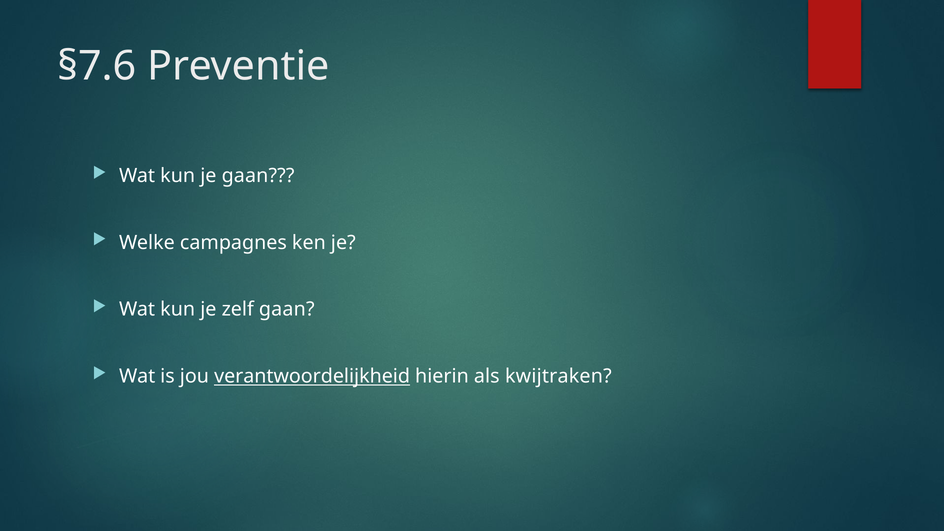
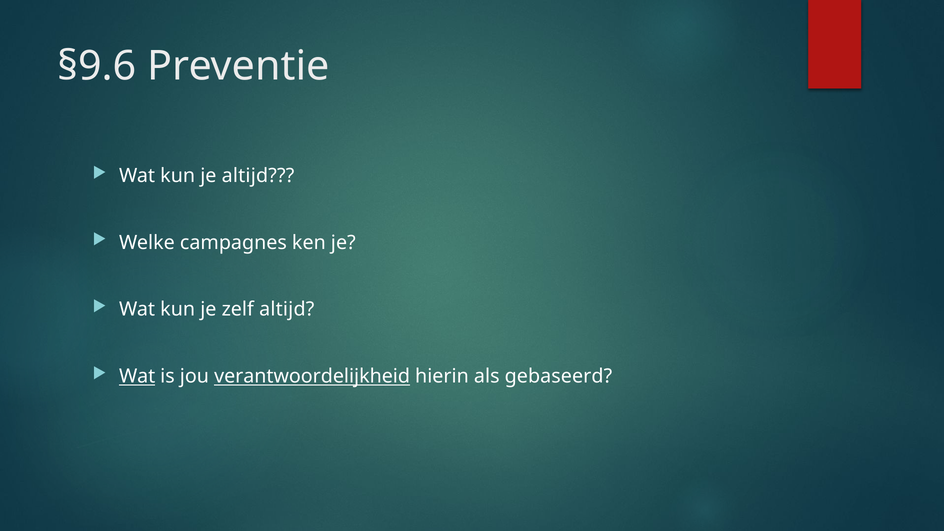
§7.6: §7.6 -> §9.6
je gaan: gaan -> altijd
zelf gaan: gaan -> altijd
Wat at (137, 376) underline: none -> present
kwijtraken: kwijtraken -> gebaseerd
